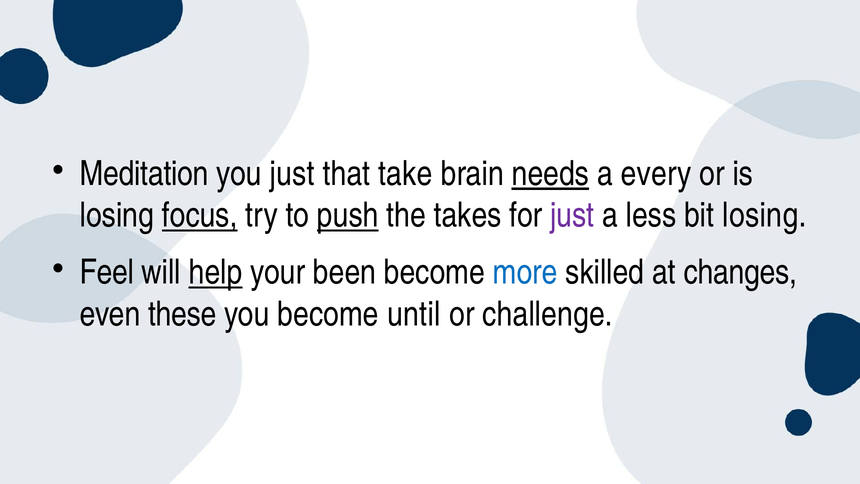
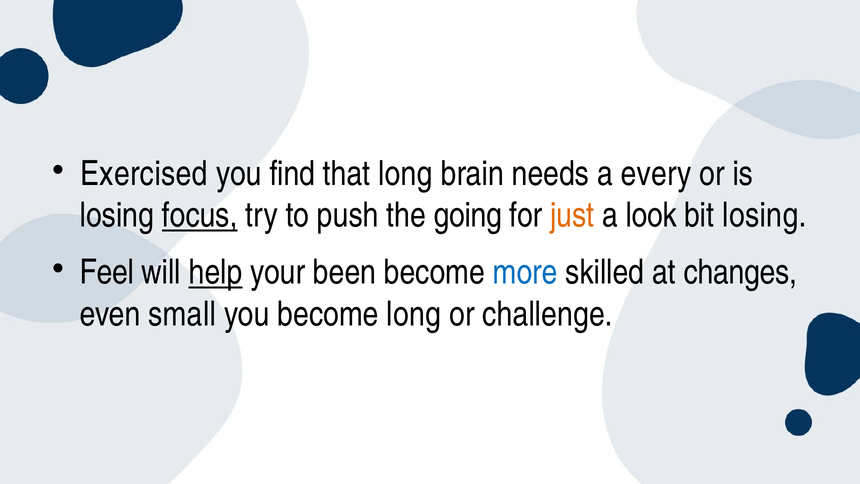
Meditation: Meditation -> Exercised
you just: just -> find
that take: take -> long
needs underline: present -> none
push underline: present -> none
takes: takes -> going
just at (572, 215) colour: purple -> orange
less: less -> look
these: these -> small
become until: until -> long
